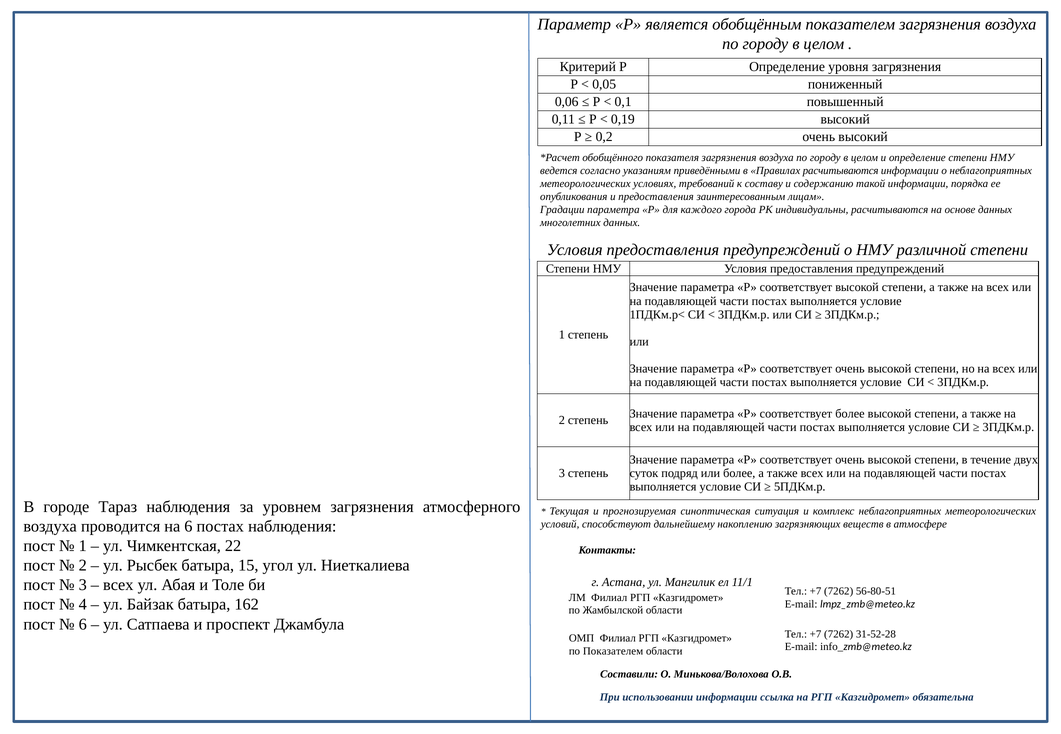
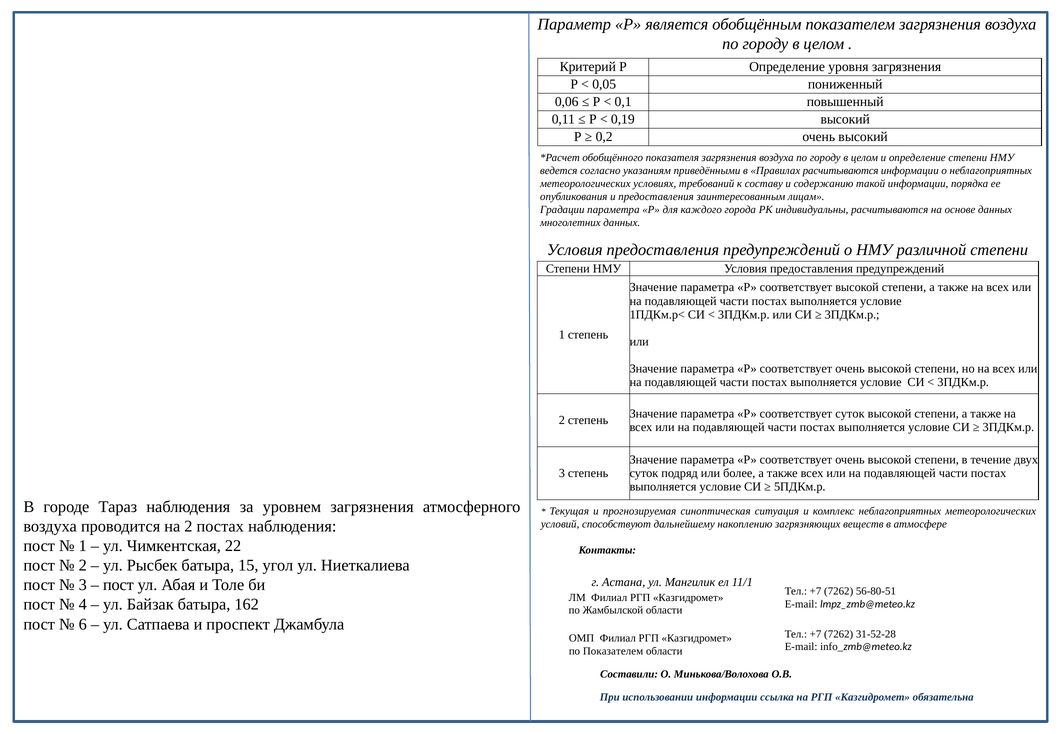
соответствует более: более -> суток
на 6: 6 -> 2
всех at (118, 585): всех -> пост
